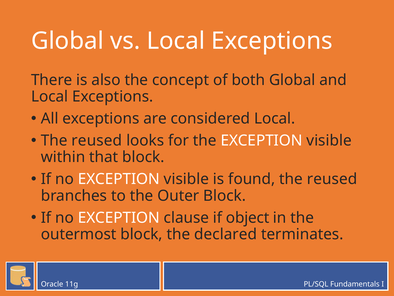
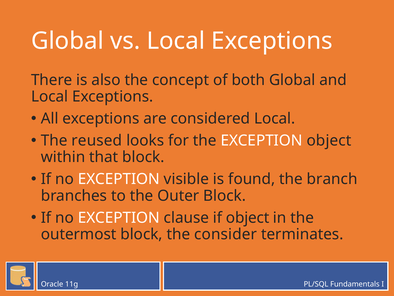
the EXCEPTION visible: visible -> object
found the reused: reused -> branch
declared: declared -> consider
